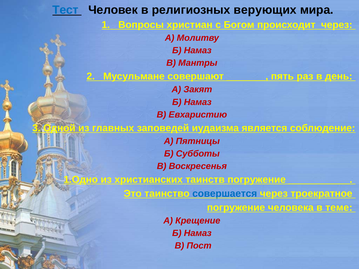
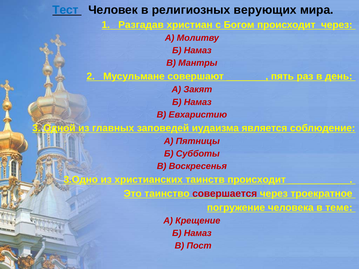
Вопросы: Вопросы -> Разгадав
1.Одно: 1.Одно -> 3.Одно
таинств погружение: погружение -> происходит
совершается colour: blue -> red
